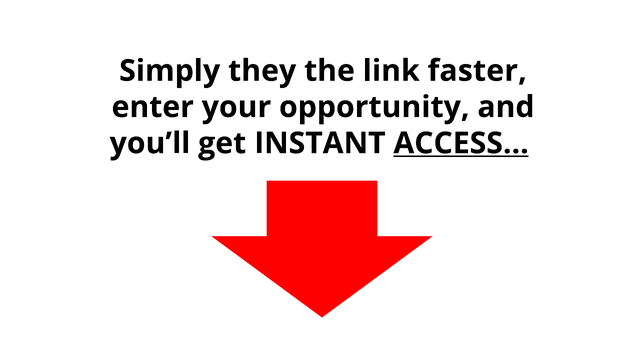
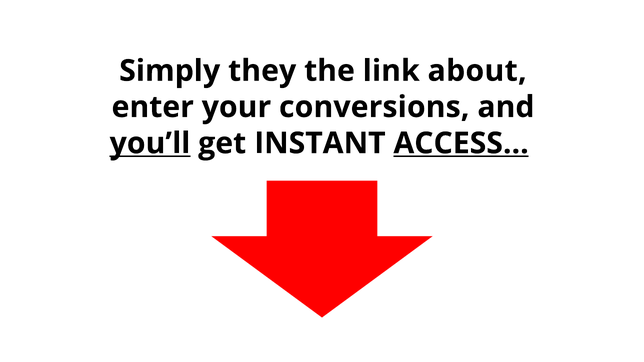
faster: faster -> about
opportunity: opportunity -> conversions
you’ll underline: none -> present
